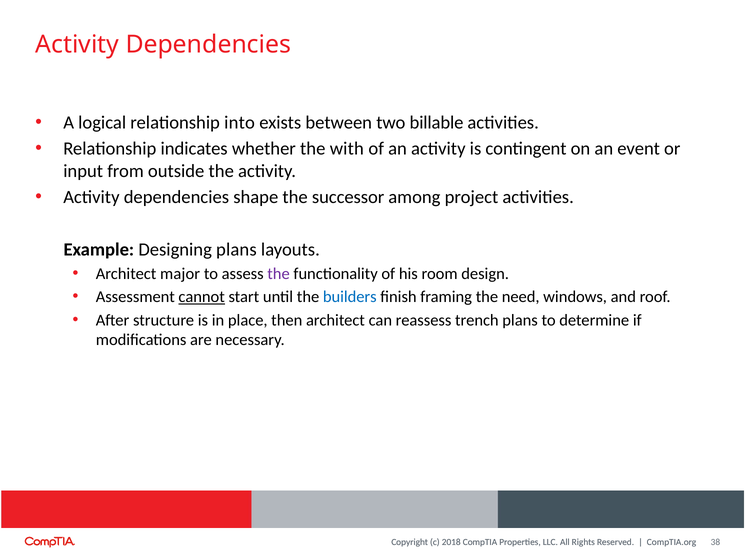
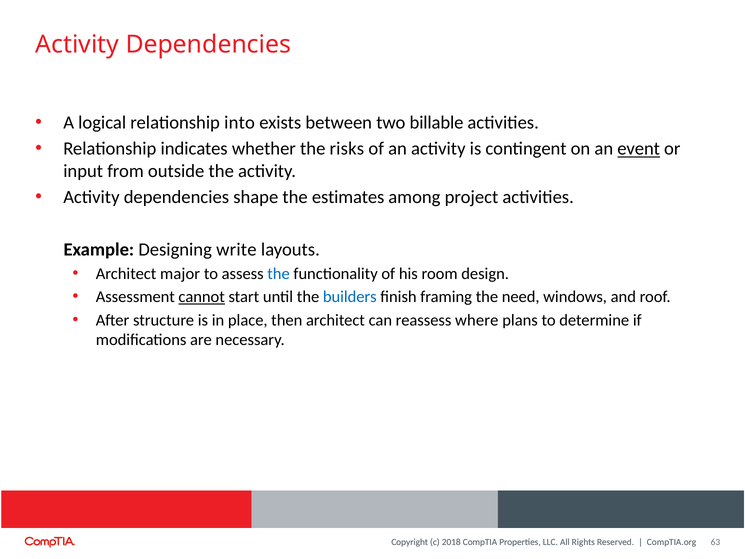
with: with -> risks
event underline: none -> present
successor: successor -> estimates
Designing plans: plans -> write
the at (279, 274) colour: purple -> blue
trench: trench -> where
38: 38 -> 63
